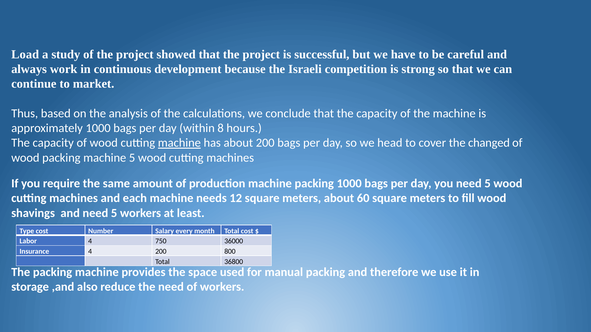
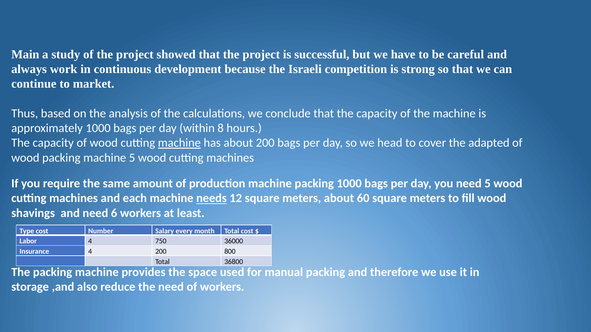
Load: Load -> Main
changed: changed -> adapted
needs underline: none -> present
and need 5: 5 -> 6
